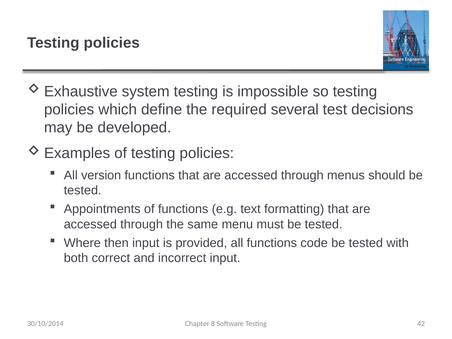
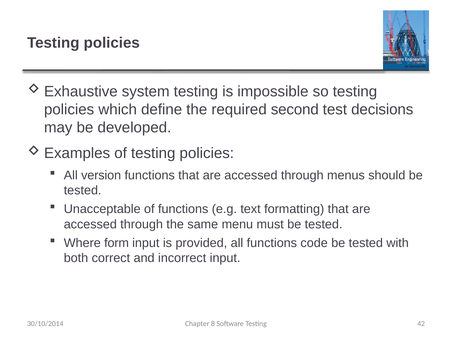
several: several -> second
Appointments: Appointments -> Unacceptable
then: then -> form
